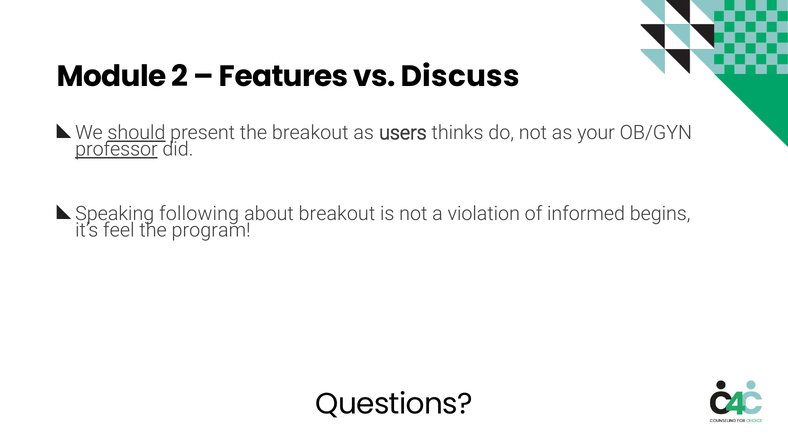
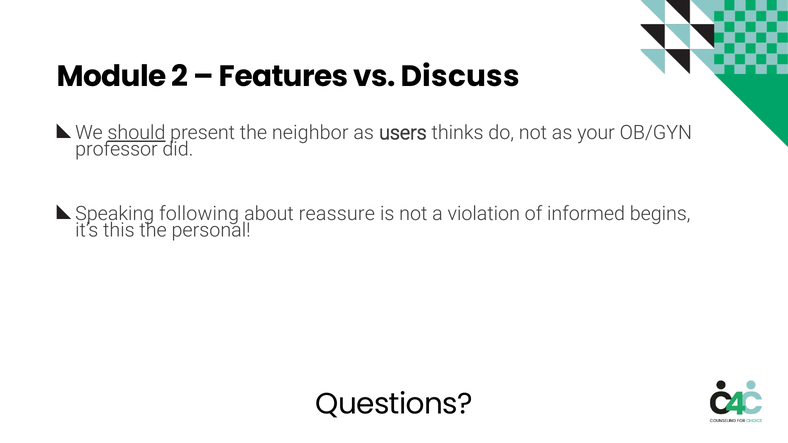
the breakout: breakout -> neighbor
professor underline: present -> none
about breakout: breakout -> reassure
feel: feel -> this
program: program -> personal
